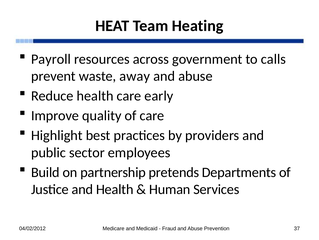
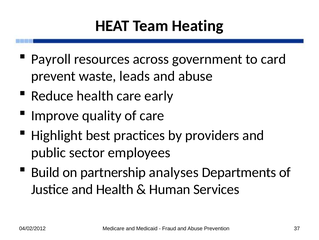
calls: calls -> card
away: away -> leads
pretends: pretends -> analyses
